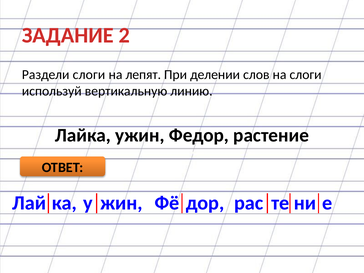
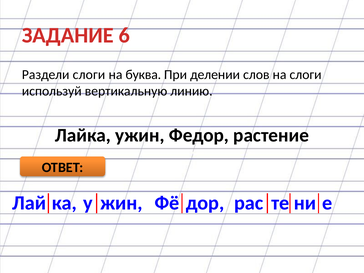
2: 2 -> 6
лепят: лепят -> буква
